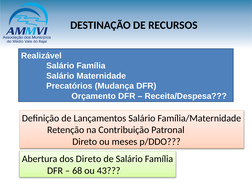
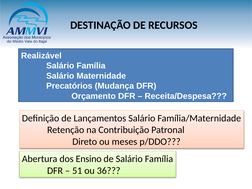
dos Direto: Direto -> Ensino
68: 68 -> 51
43: 43 -> 36
